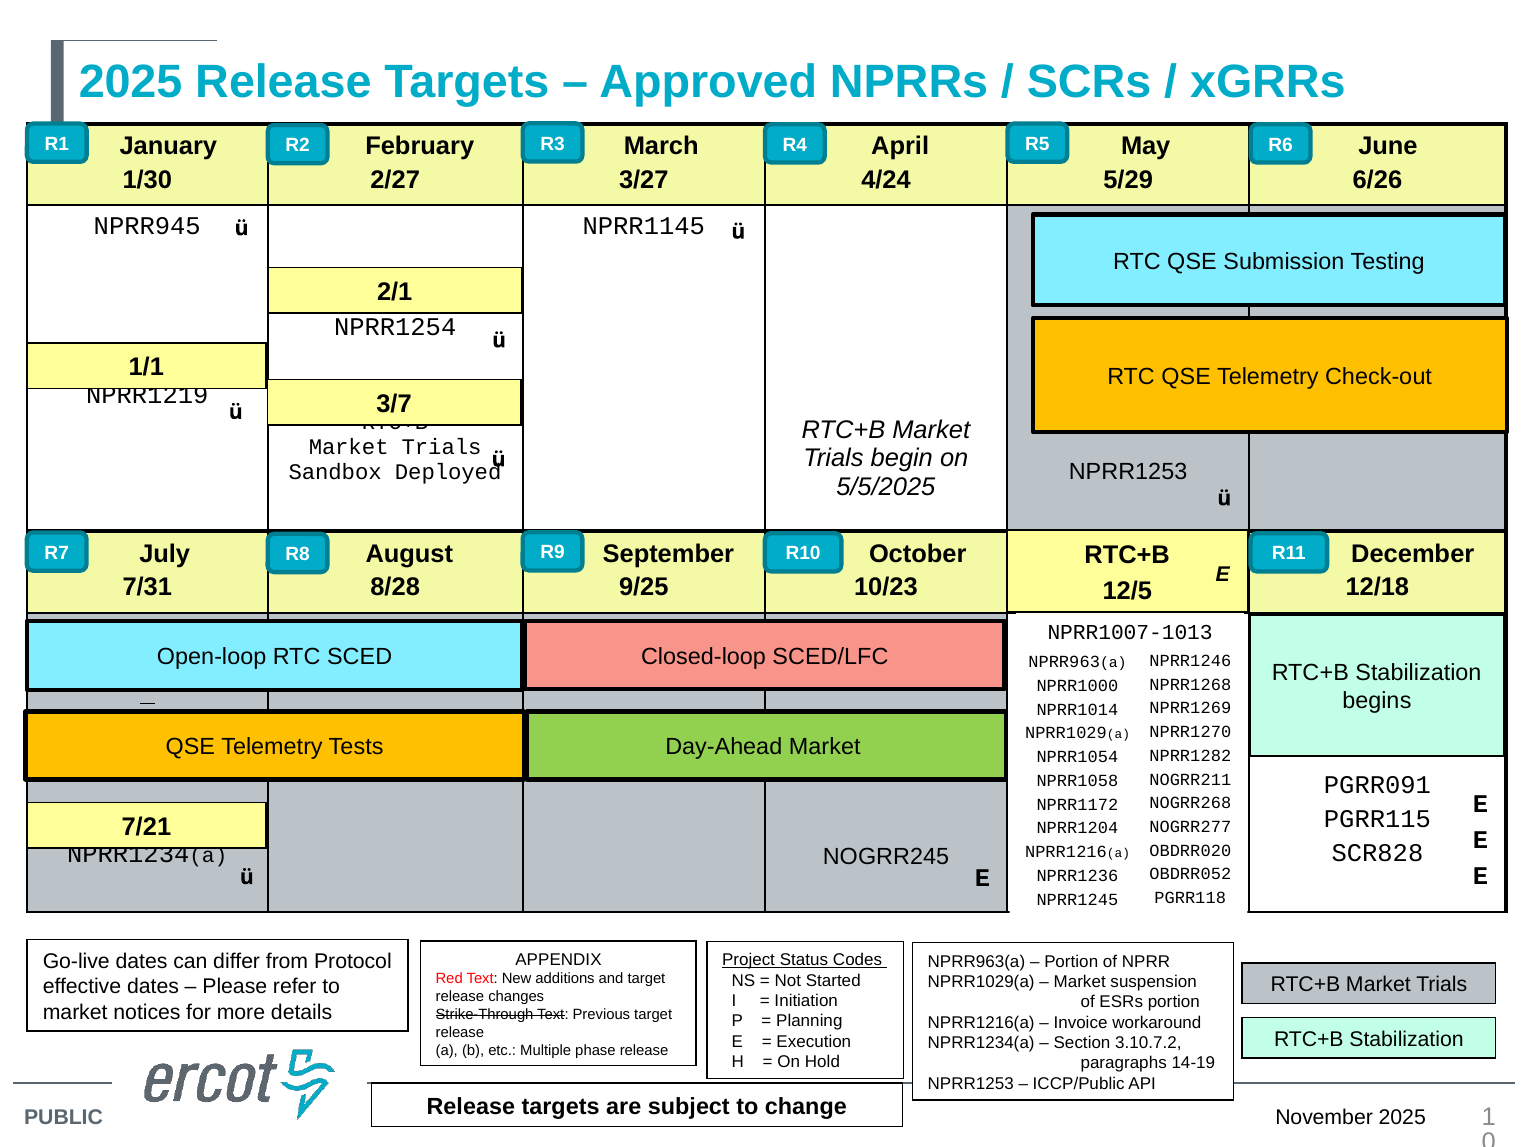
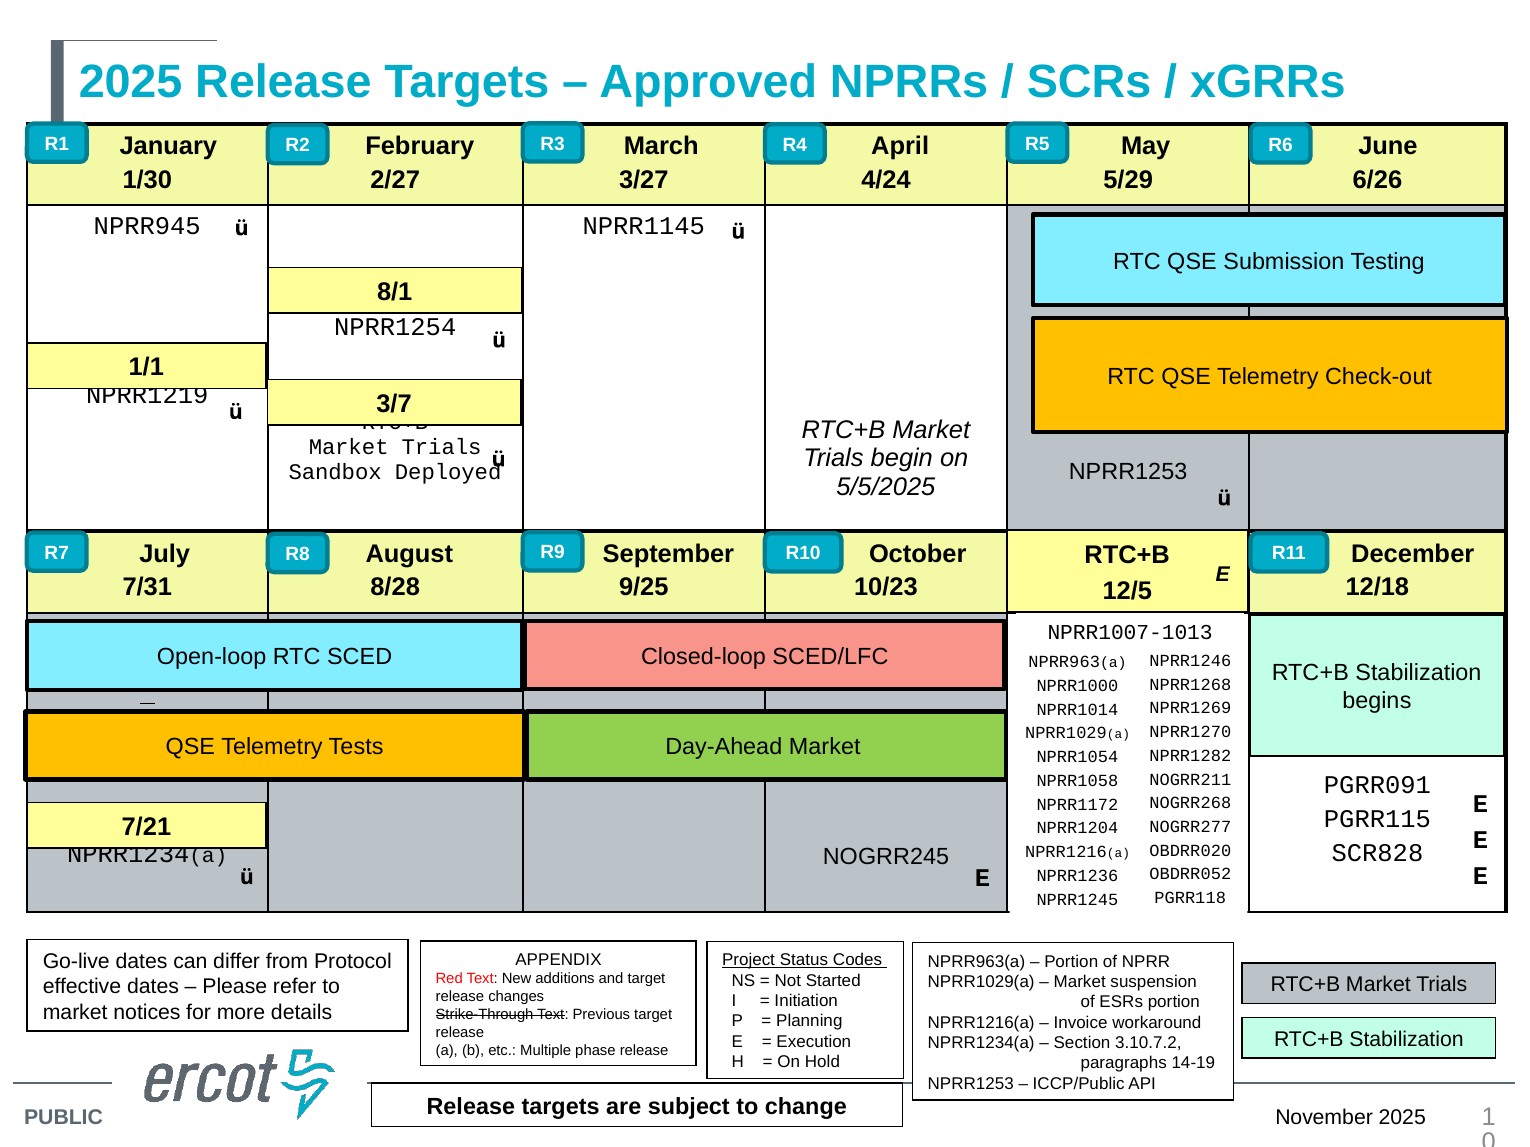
2/1: 2/1 -> 8/1
